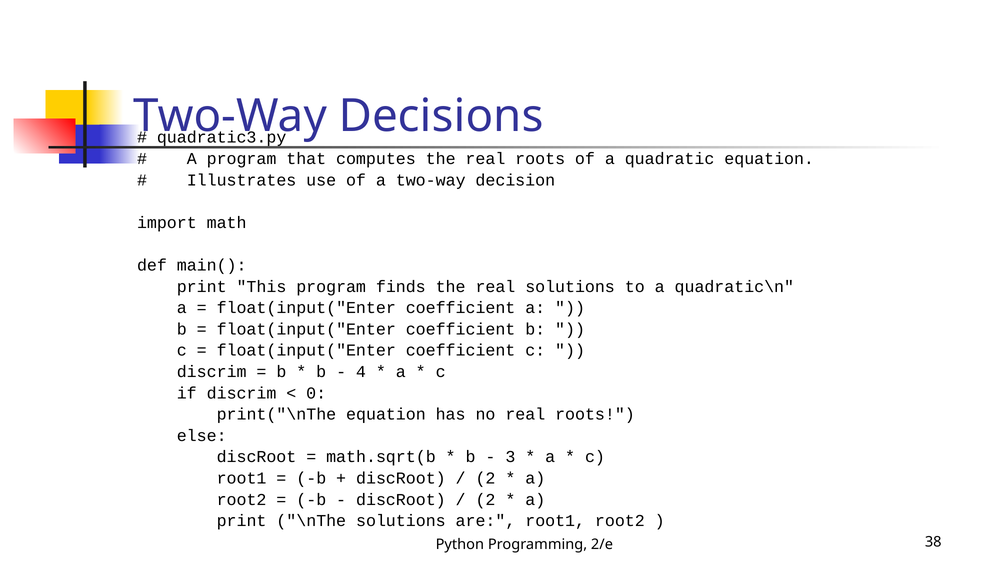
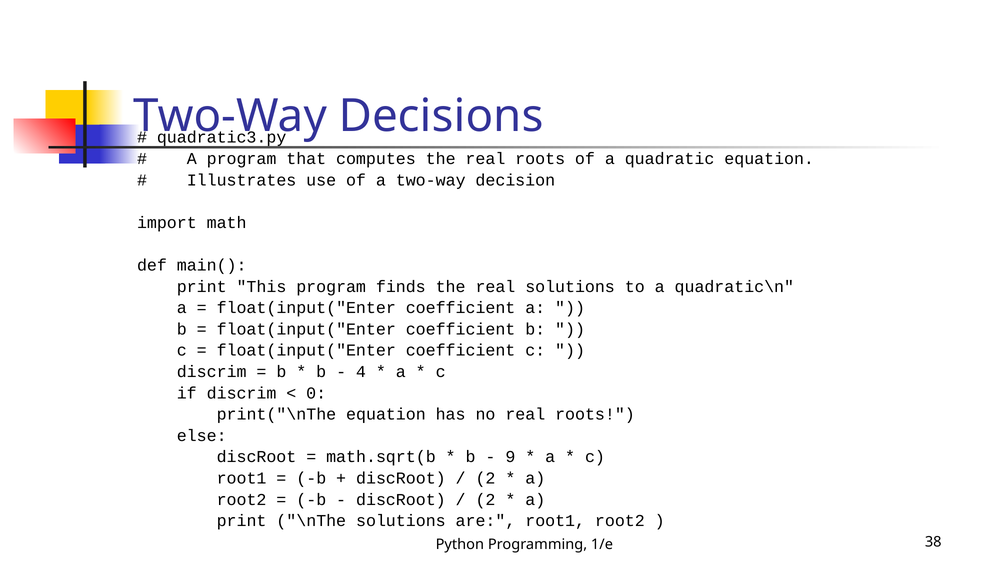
3: 3 -> 9
2/e: 2/e -> 1/e
